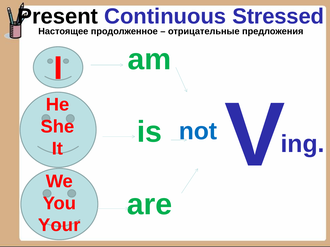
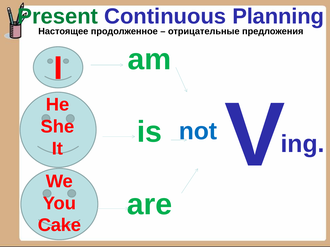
Present colour: black -> green
Stressed: Stressed -> Planning
Your: Your -> Cake
